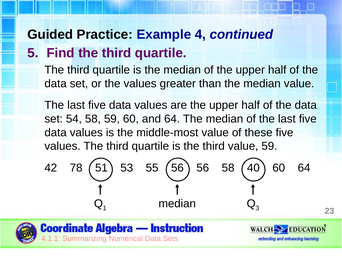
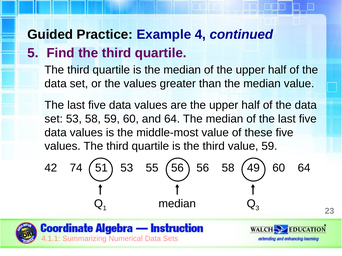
set 54: 54 -> 53
78: 78 -> 74
40: 40 -> 49
